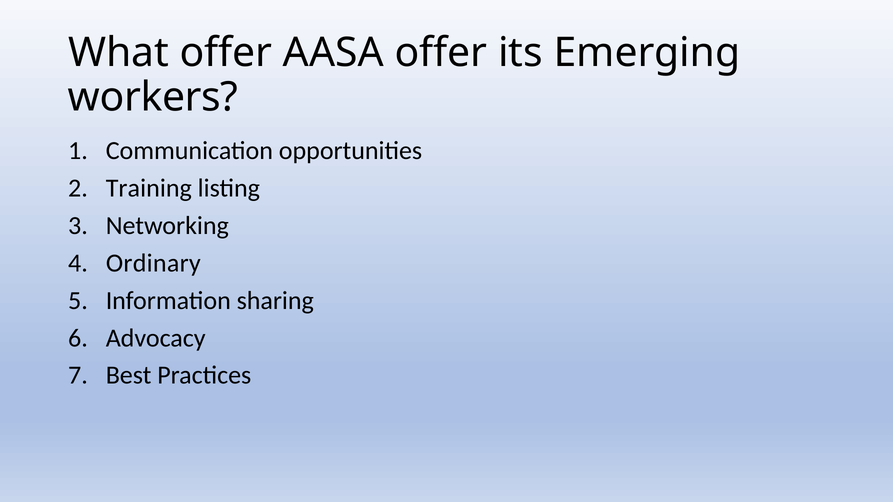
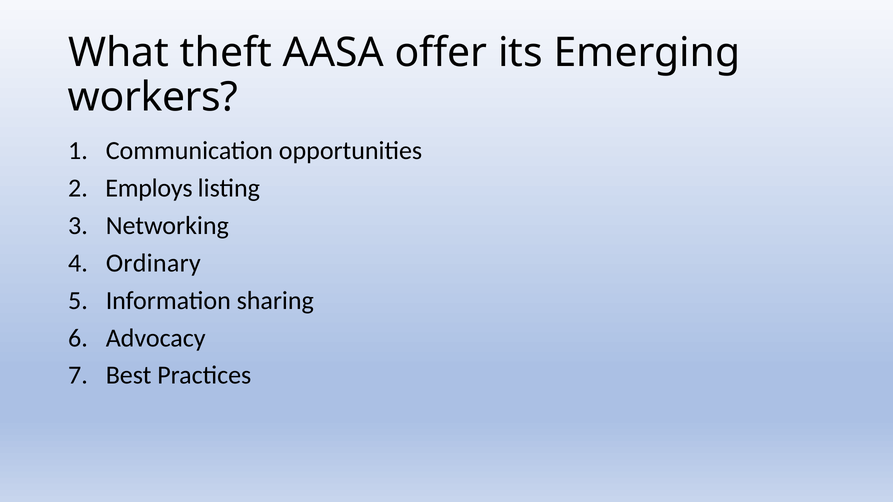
What offer: offer -> theft
Training: Training -> Employs
